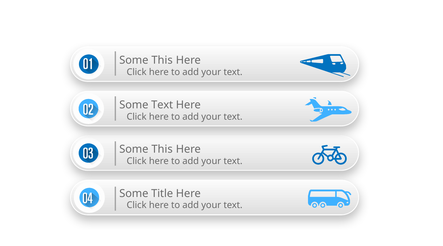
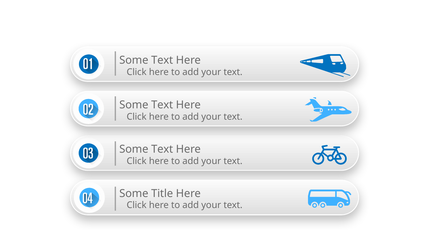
This at (162, 60): This -> Text
This at (162, 149): This -> Text
